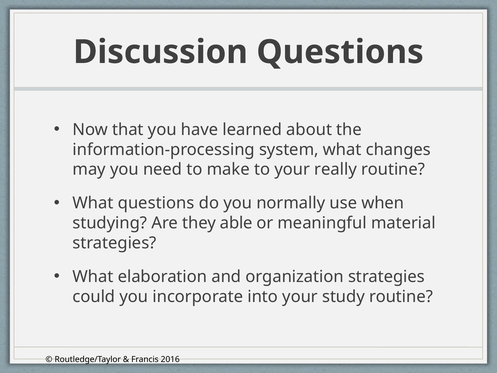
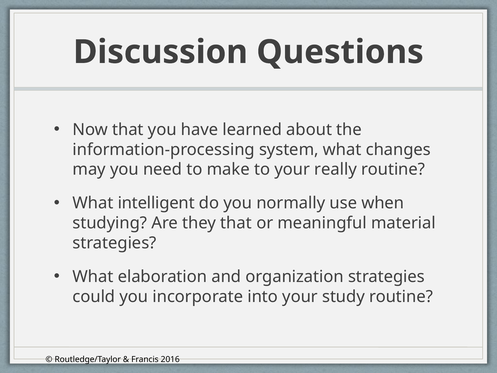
What questions: questions -> intelligent
they able: able -> that
